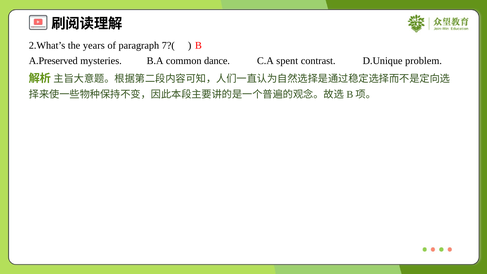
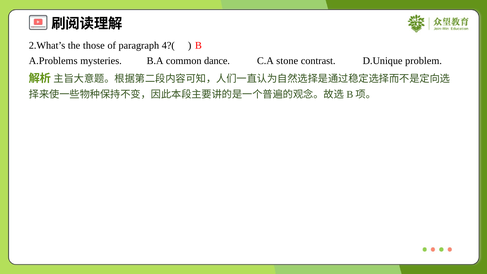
years: years -> those
7?(: 7?( -> 4?(
A.Preserved: A.Preserved -> A.Problems
spent: spent -> stone
